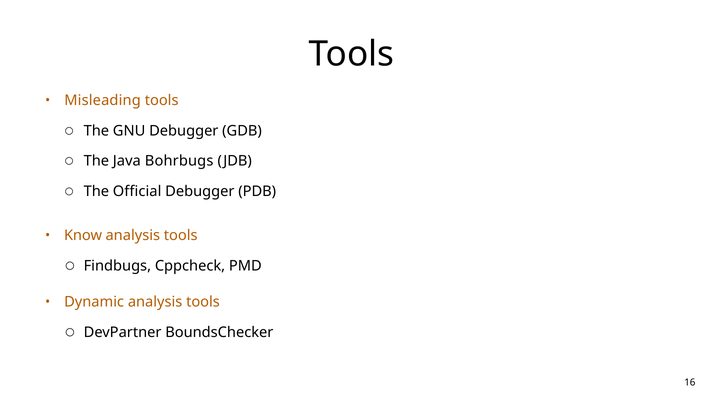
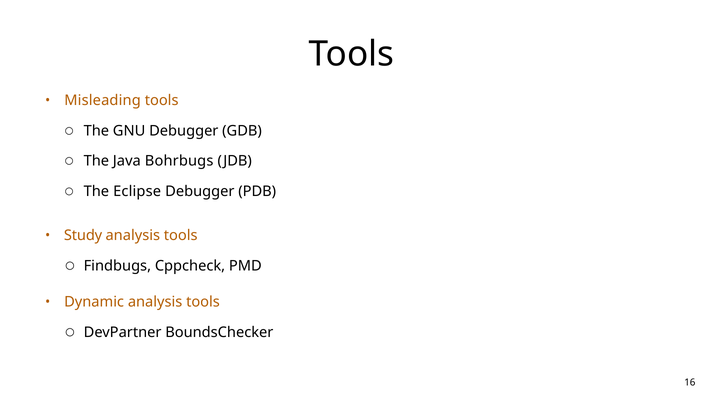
Official: Official -> Eclipse
Know: Know -> Study
